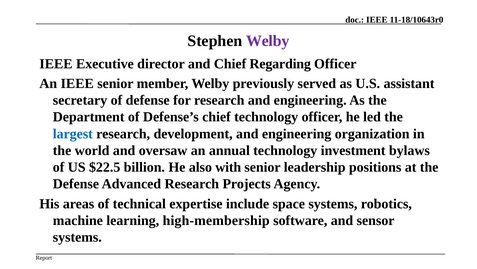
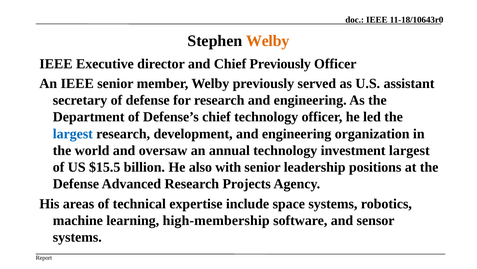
Welby at (268, 41) colour: purple -> orange
Chief Regarding: Regarding -> Previously
investment bylaws: bylaws -> largest
$22.5: $22.5 -> $15.5
